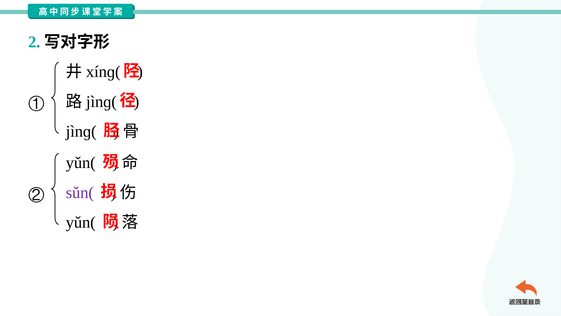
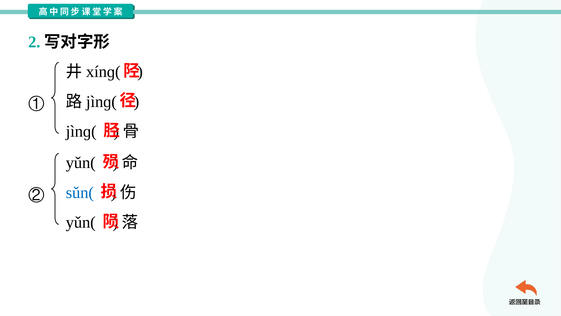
sǔn( colour: purple -> blue
